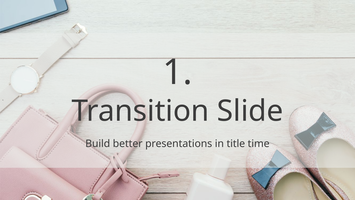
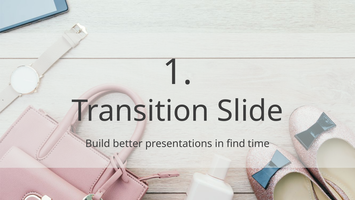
title: title -> find
